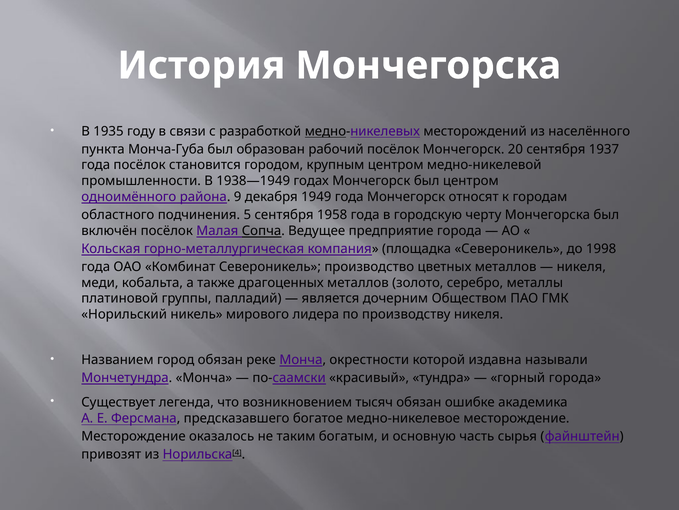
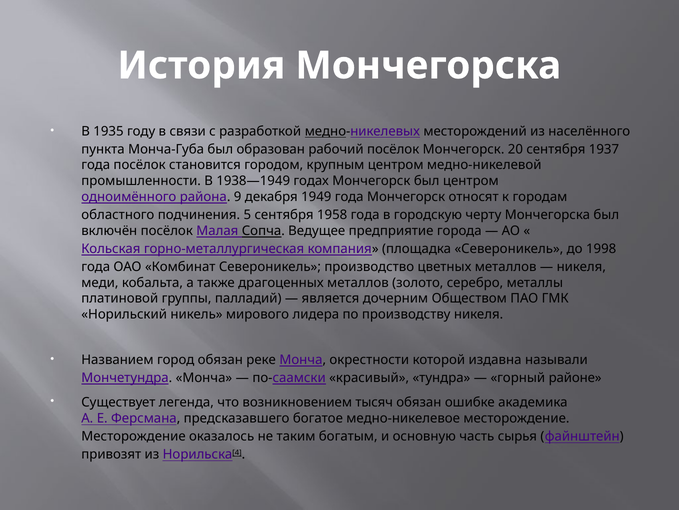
горный города: города -> районе
